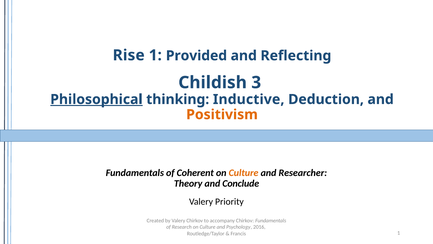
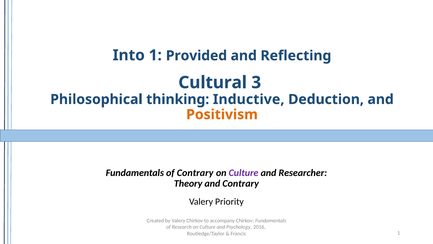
Rise: Rise -> Into
Childish: Childish -> Cultural
Philosophical underline: present -> none
of Coherent: Coherent -> Contrary
Culture at (244, 172) colour: orange -> purple
and Conclude: Conclude -> Contrary
